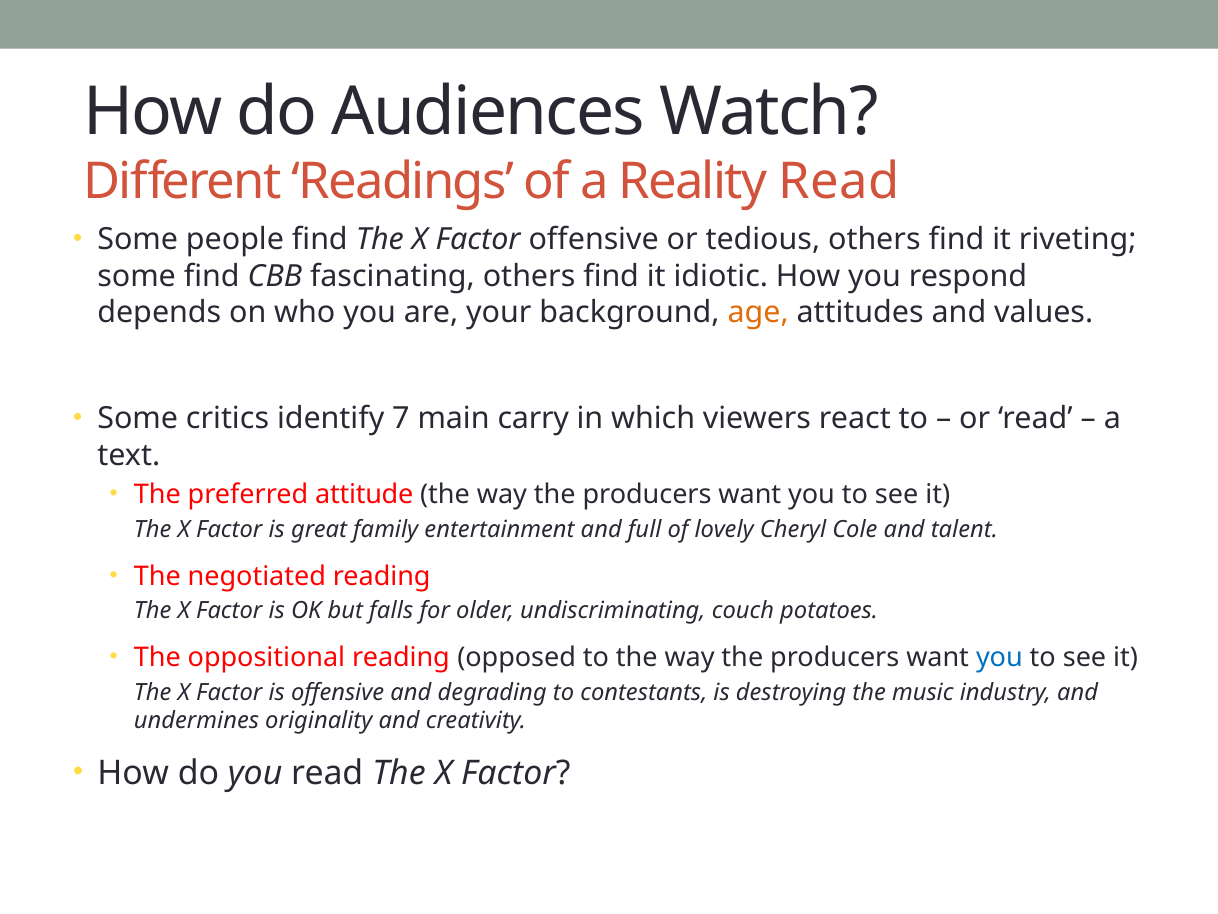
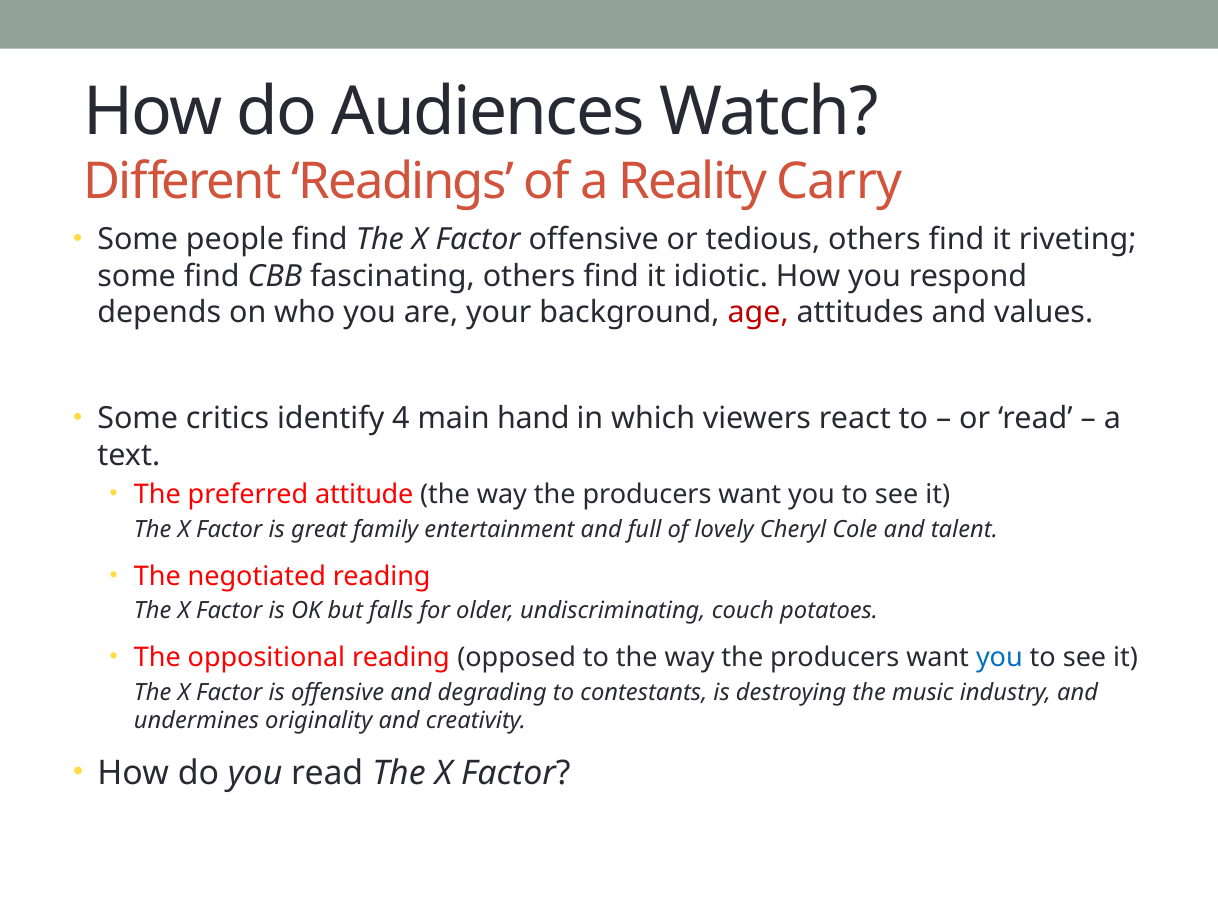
Reality Read: Read -> Carry
age colour: orange -> red
7: 7 -> 4
carry: carry -> hand
